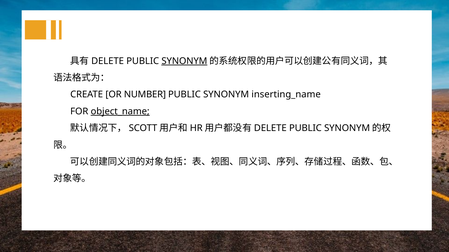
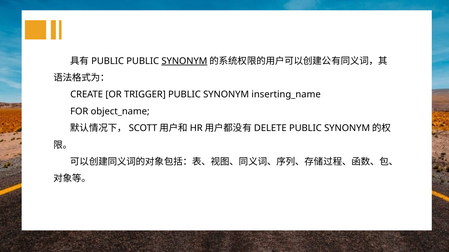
DELETE at (108, 61): DELETE -> PUBLIC
NUMBER: NUMBER -> TRIGGER
object_name underline: present -> none
